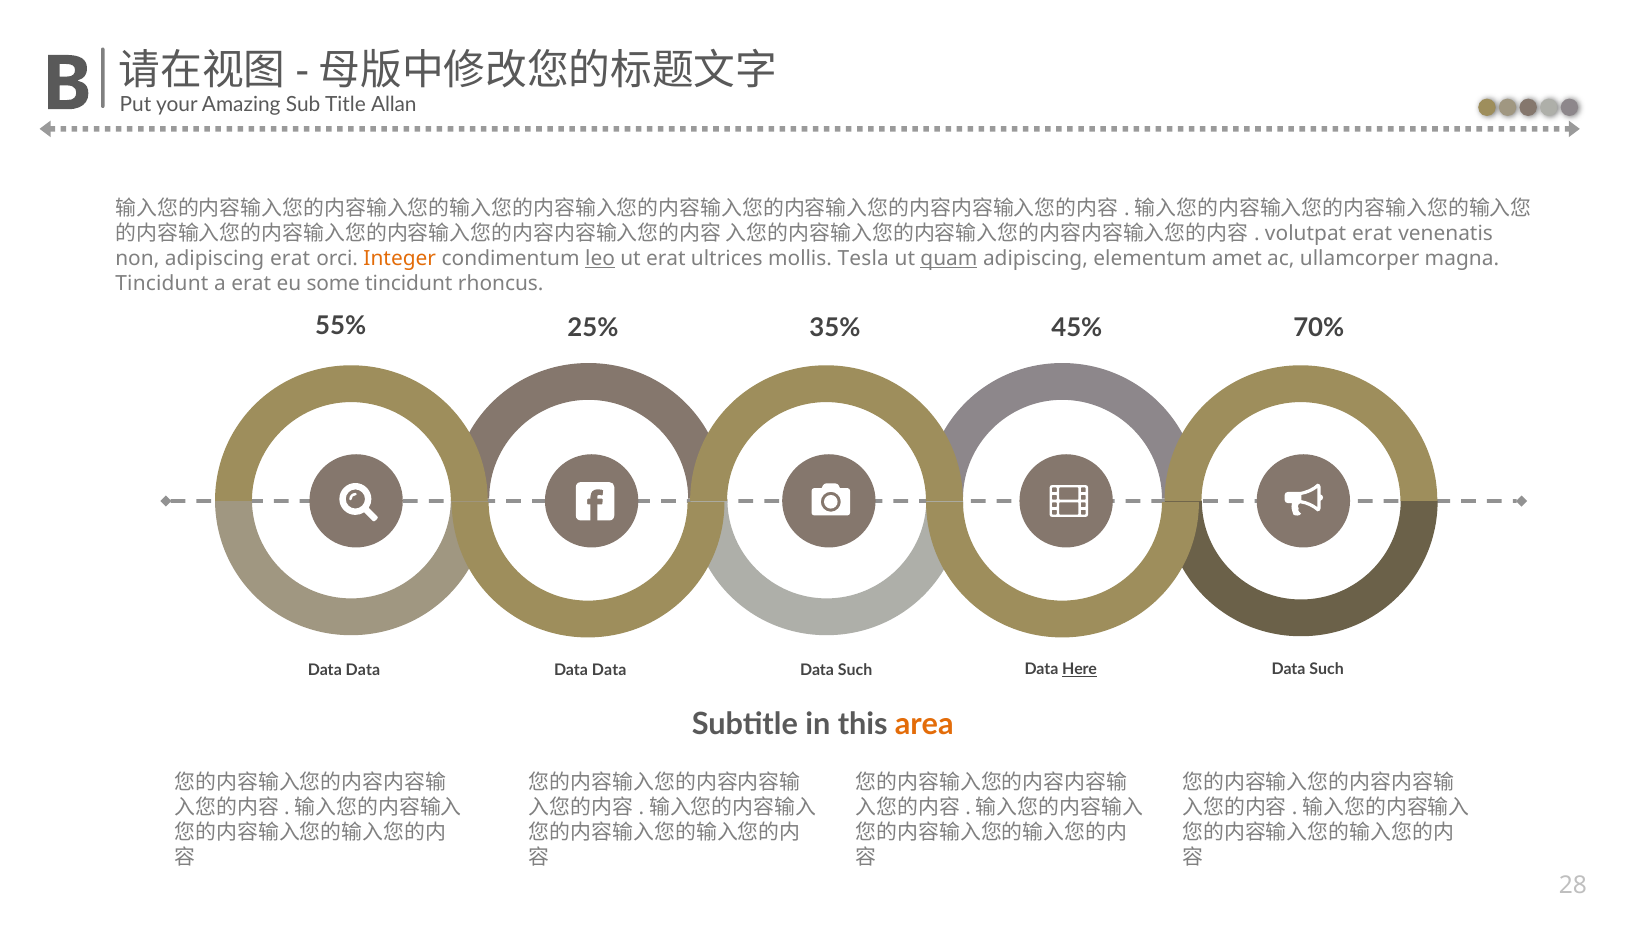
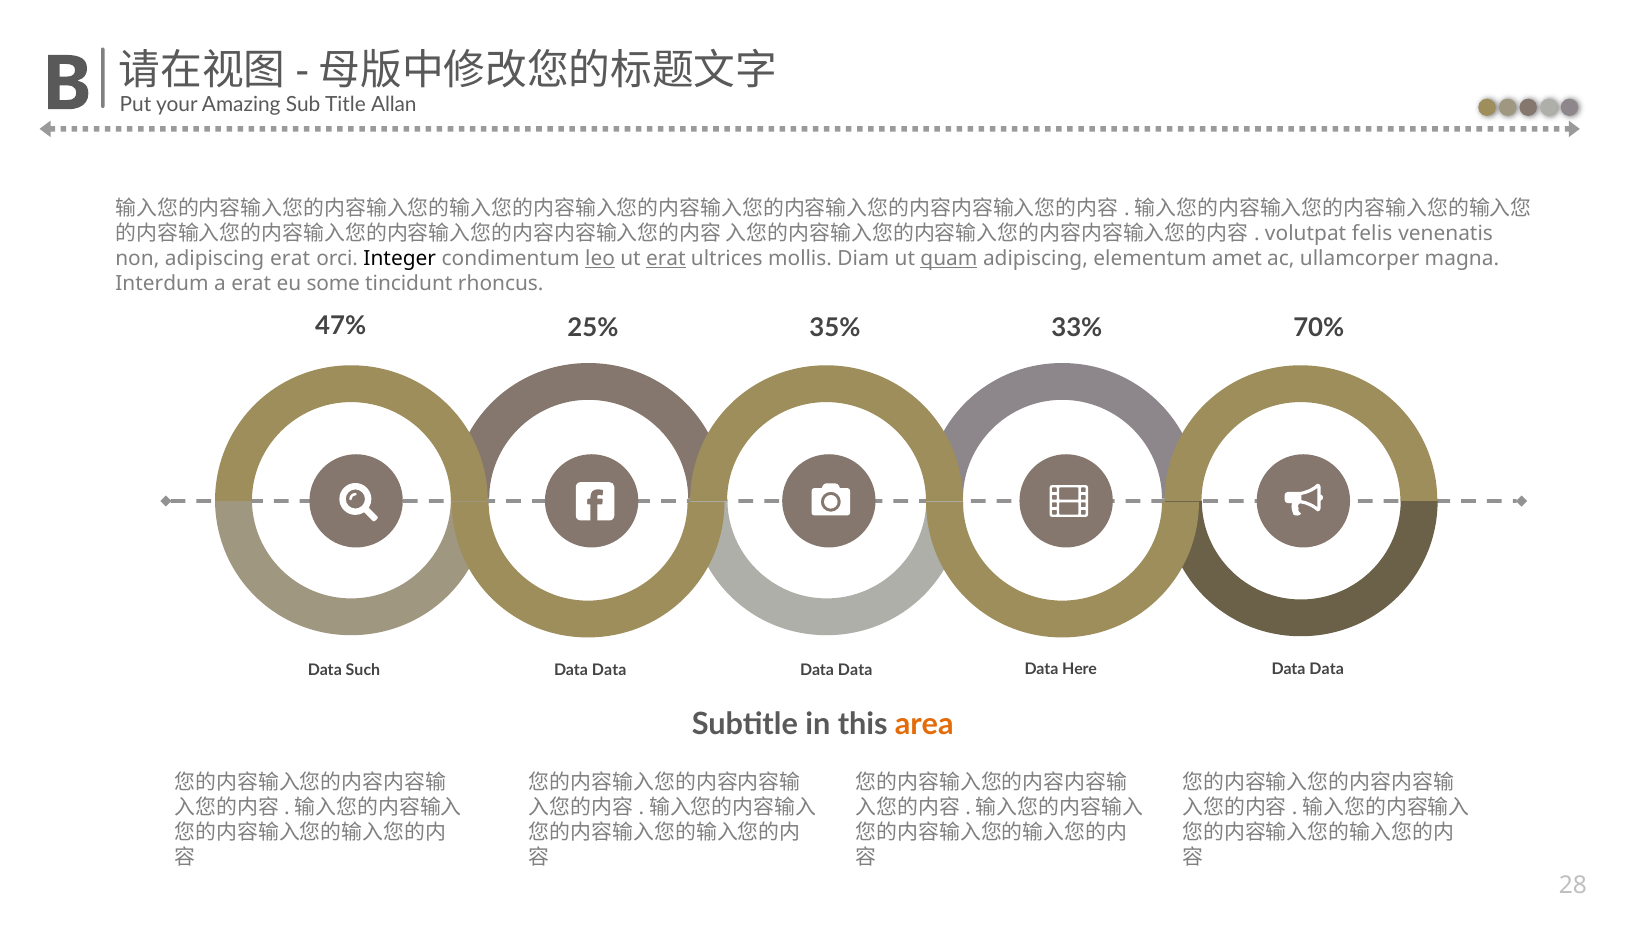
volutpat erat: erat -> felis
Integer colour: orange -> black
erat at (666, 258) underline: none -> present
Tesla: Tesla -> Diam
Tincidunt at (162, 283): Tincidunt -> Interdum
55%: 55% -> 47%
45%: 45% -> 33%
Data at (363, 670): Data -> Such
Such at (855, 670): Such -> Data
Here underline: present -> none
Such at (1327, 670): Such -> Data
